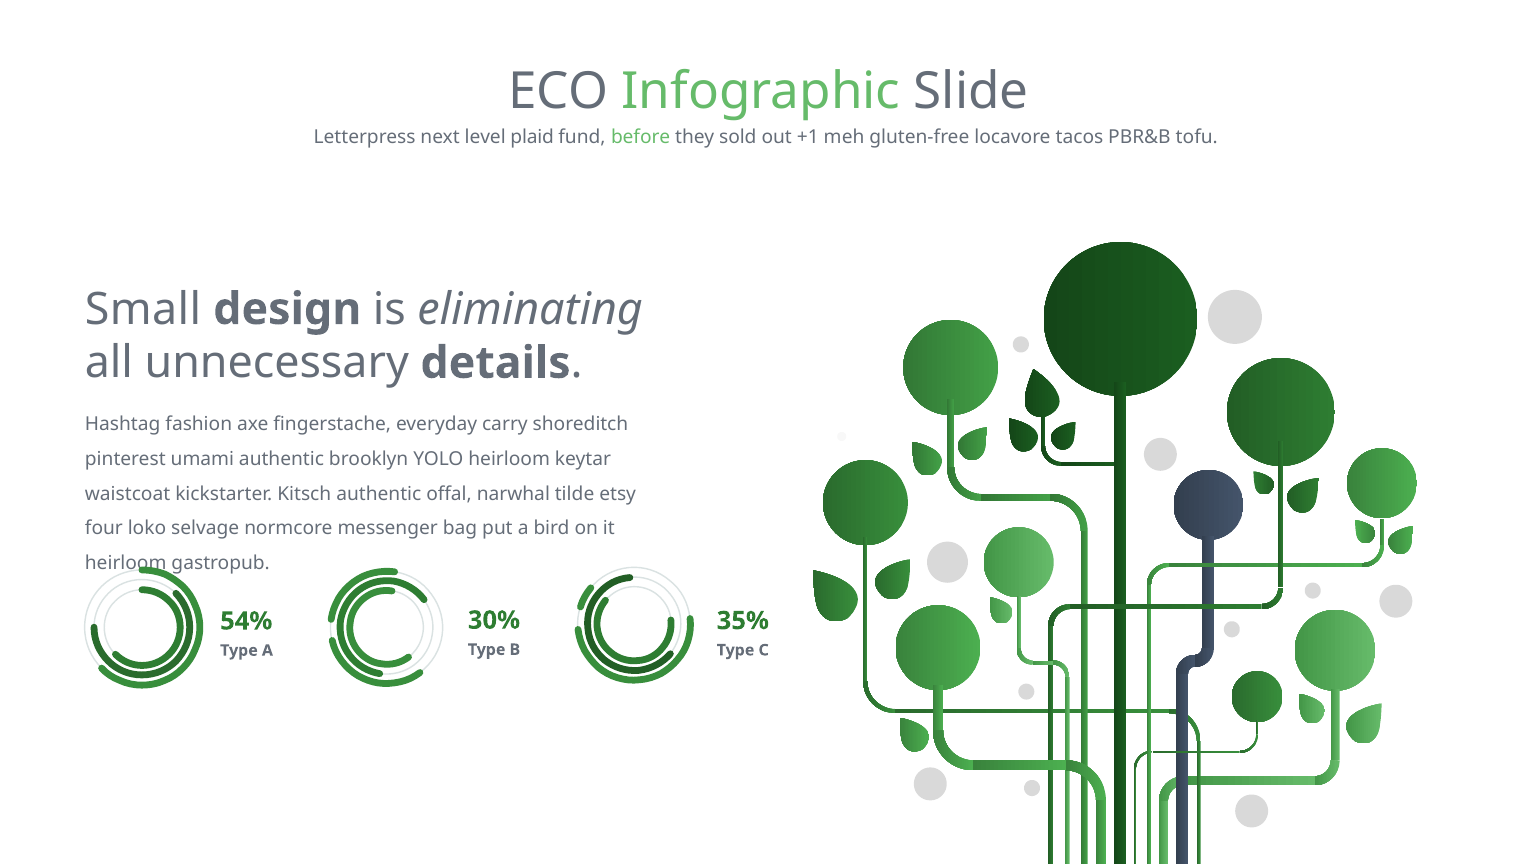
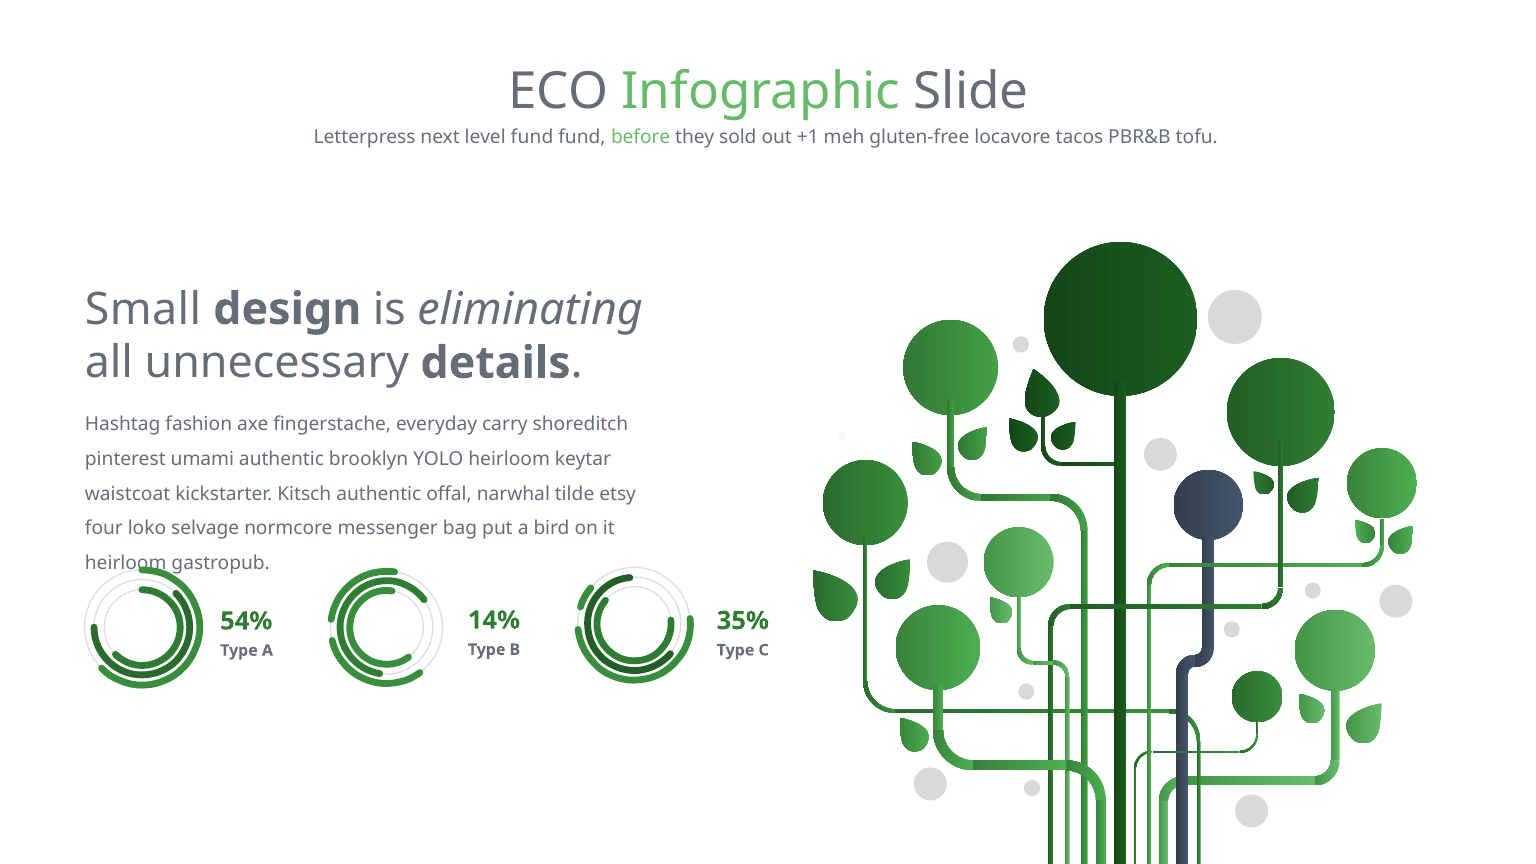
level plaid: plaid -> fund
30%: 30% -> 14%
